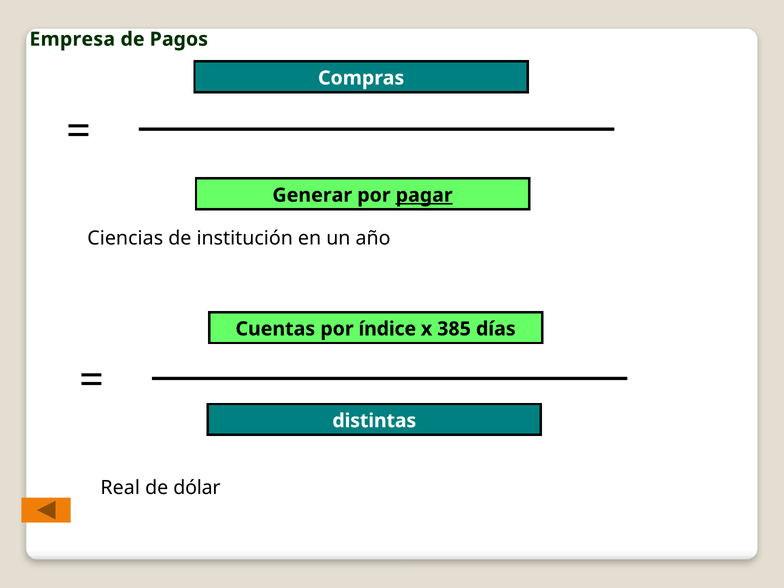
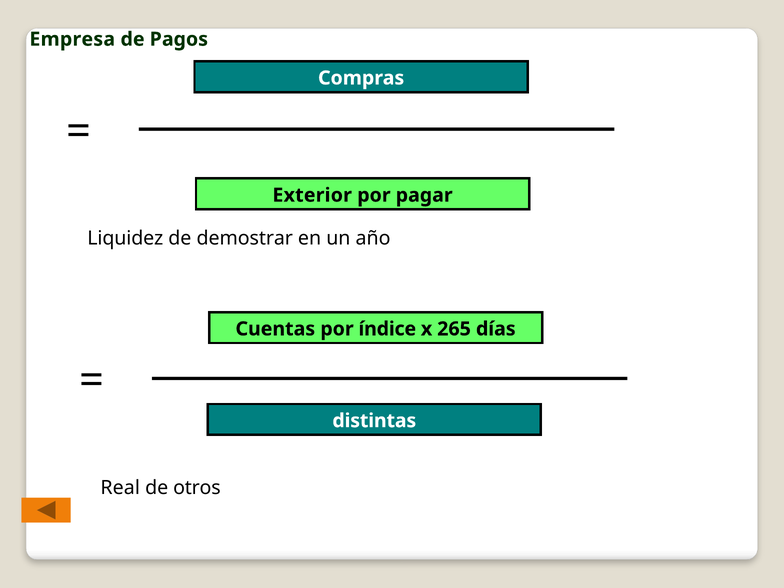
Generar: Generar -> Exterior
pagar underline: present -> none
Ciencias: Ciencias -> Liquidez
institución: institución -> demostrar
385: 385 -> 265
dólar: dólar -> otros
